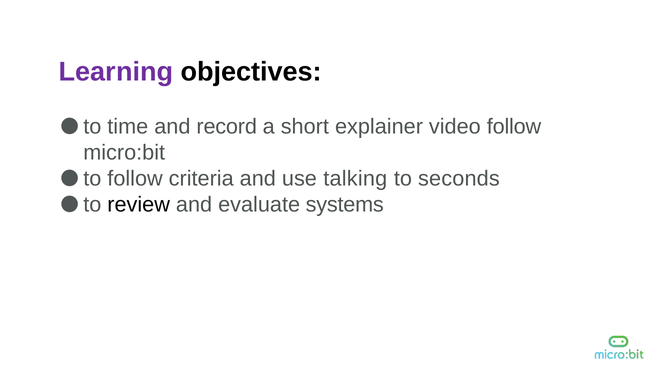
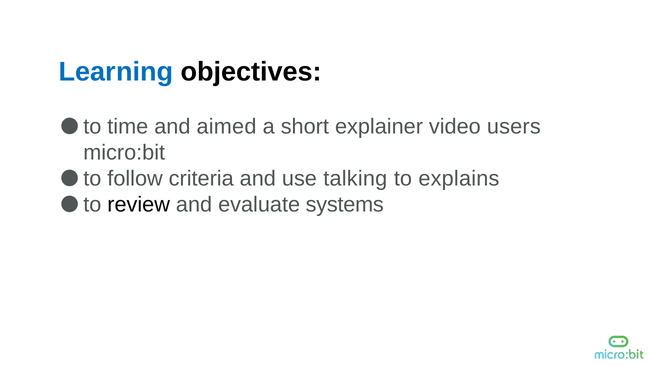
Learning colour: purple -> blue
record: record -> aimed
video follow: follow -> users
seconds: seconds -> explains
